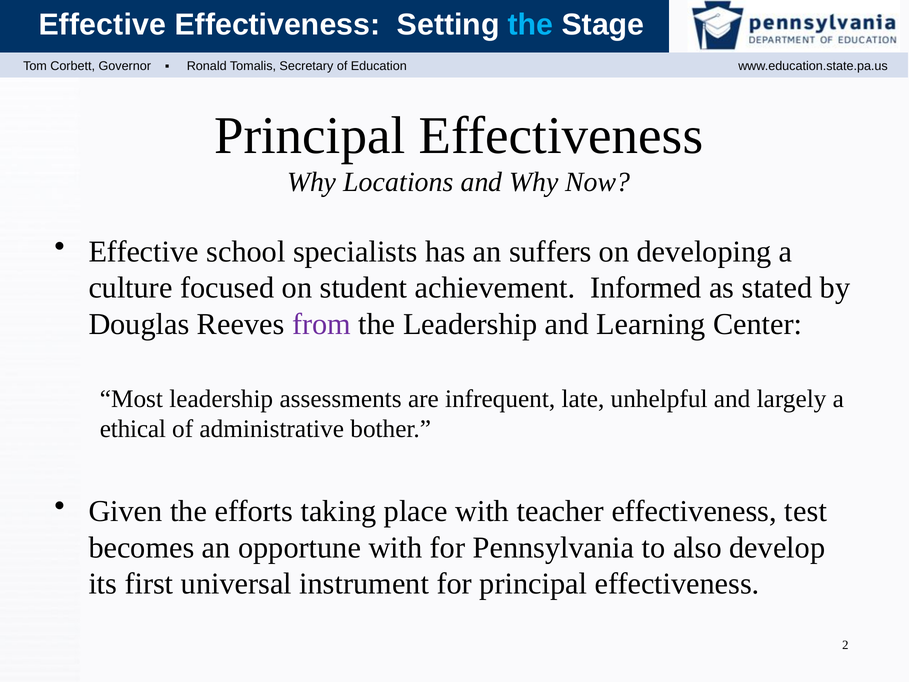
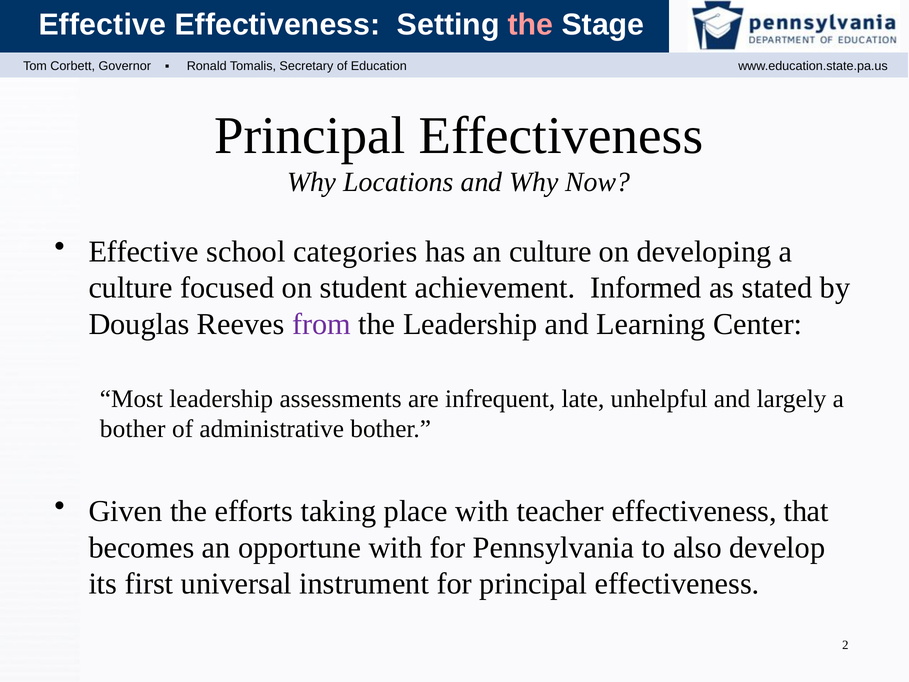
the at (531, 25) colour: light blue -> pink
specialists: specialists -> categories
an suffers: suffers -> culture
ethical at (133, 429): ethical -> bother
test: test -> that
